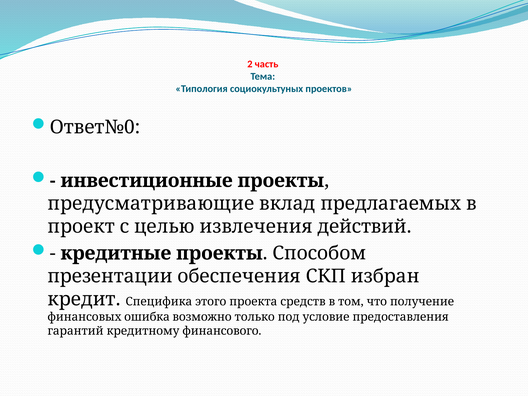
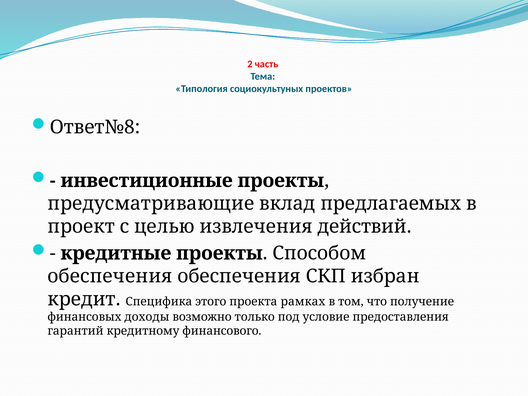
Ответ№0: Ответ№0 -> Ответ№8
презентации at (110, 276): презентации -> обеспечения
средств: средств -> рамках
ошибка: ошибка -> доходы
